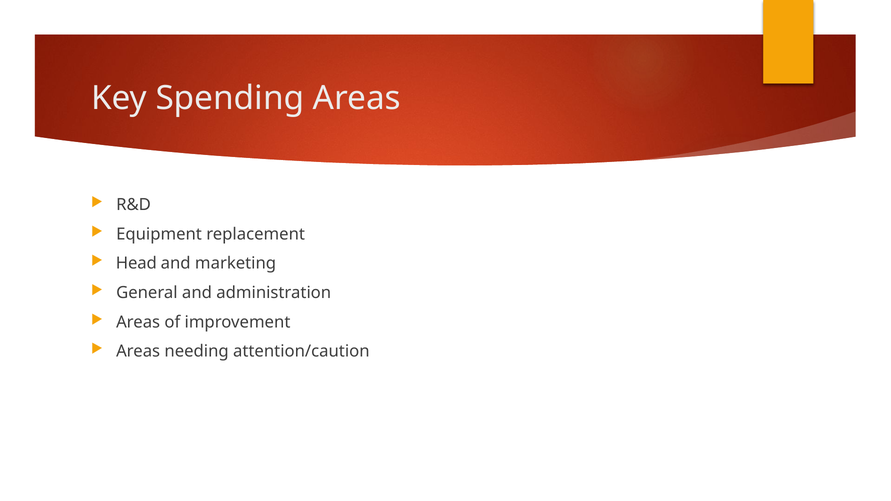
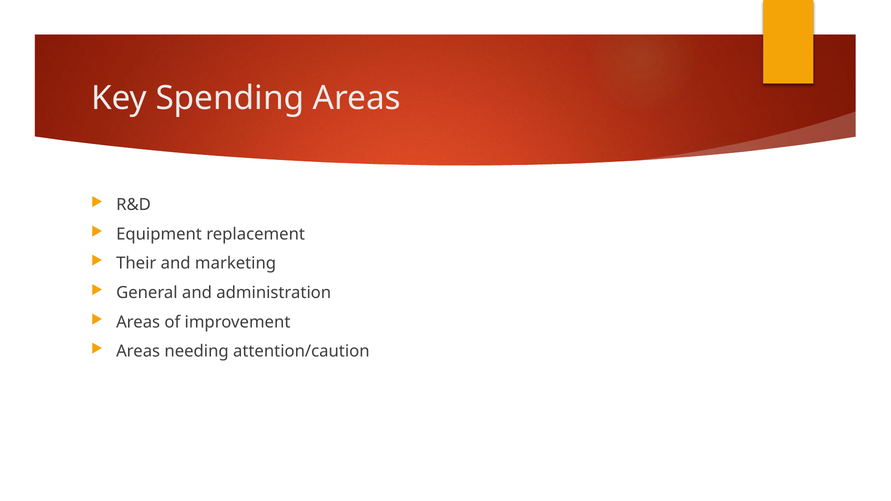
Head: Head -> Their
